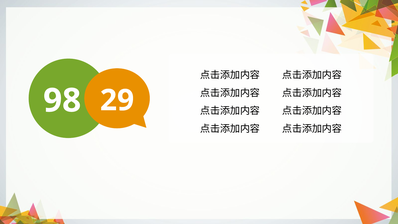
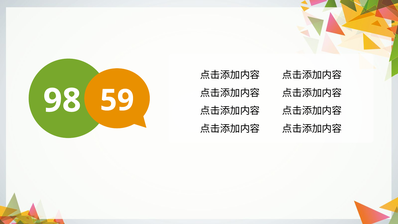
29: 29 -> 59
